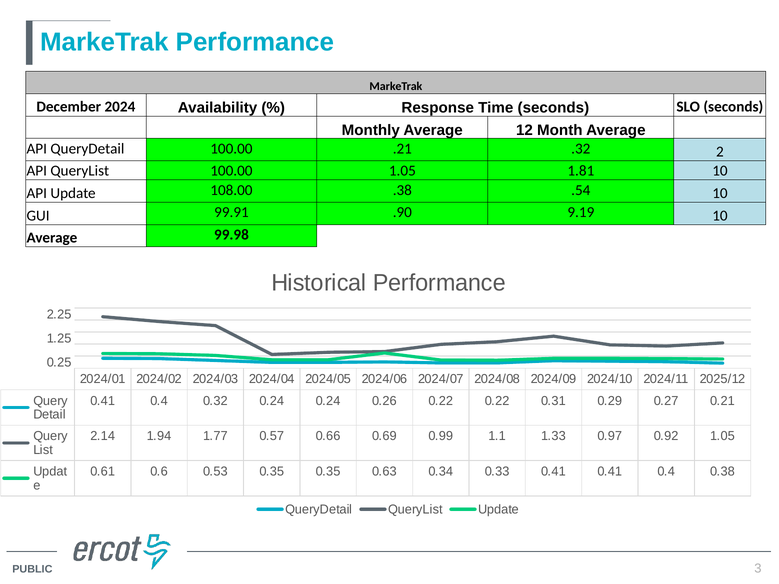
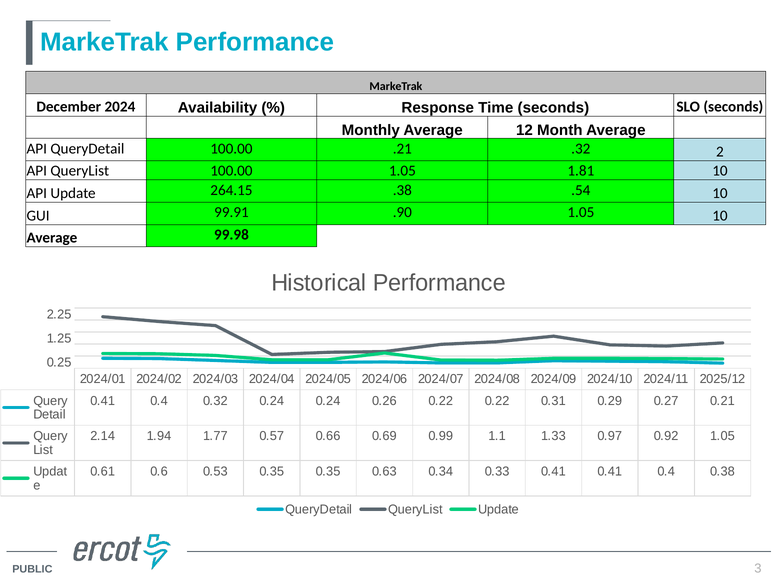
108.00: 108.00 -> 264.15
.90 9.19: 9.19 -> 1.05
